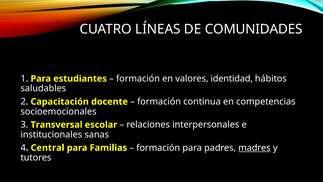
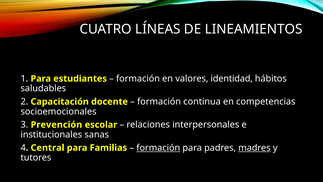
COMUNIDADES: COMUNIDADES -> LINEAMIENTOS
Transversal: Transversal -> Prevención
formación at (158, 148) underline: none -> present
